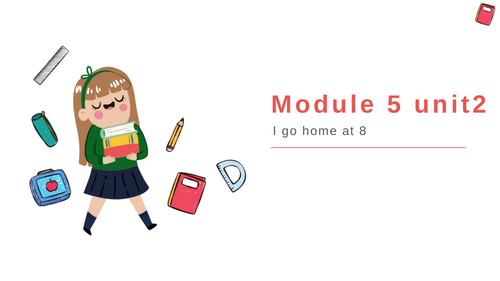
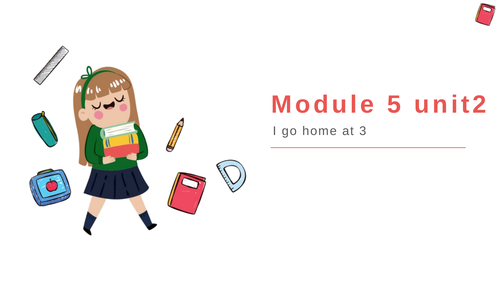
8: 8 -> 3
